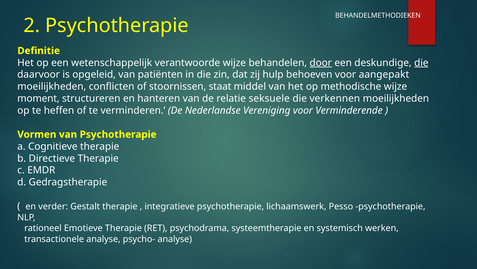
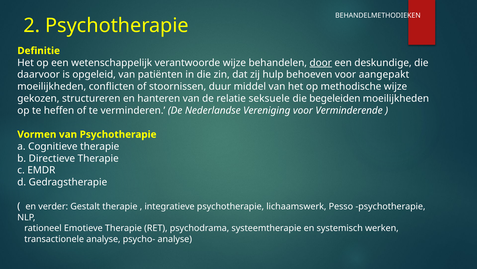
die at (421, 63) underline: present -> none
staat: staat -> duur
moment: moment -> gekozen
verkennen: verkennen -> begeleiden
